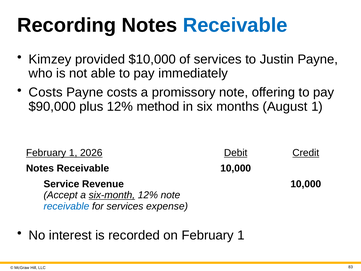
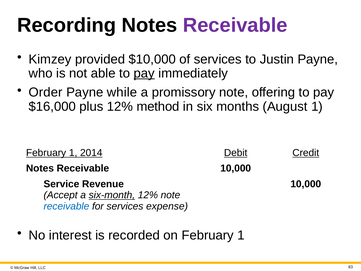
Receivable at (235, 25) colour: blue -> purple
pay at (144, 73) underline: none -> present
Costs at (46, 92): Costs -> Order
Payne costs: costs -> while
$90,000: $90,000 -> $16,000
2026: 2026 -> 2014
